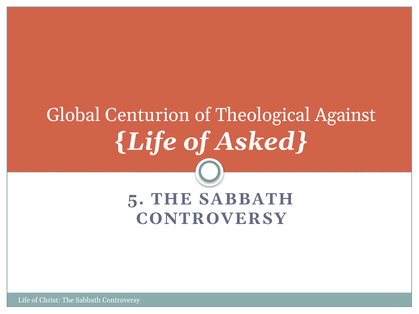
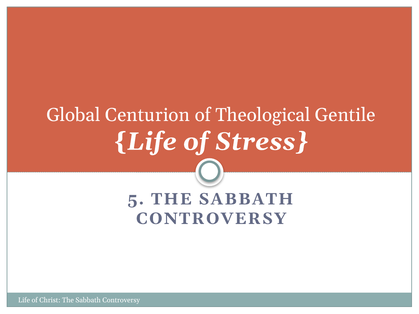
Against: Against -> Gentile
Asked: Asked -> Stress
